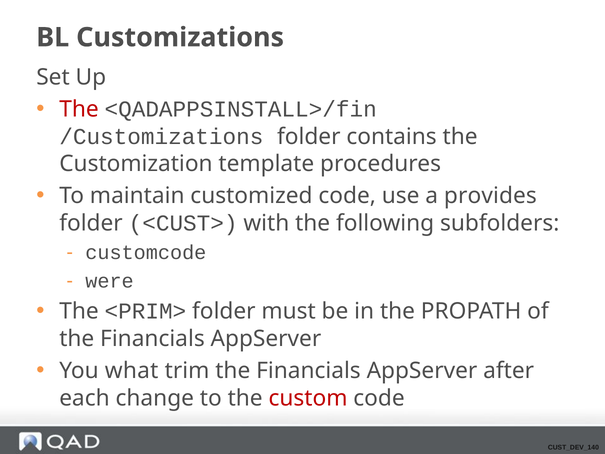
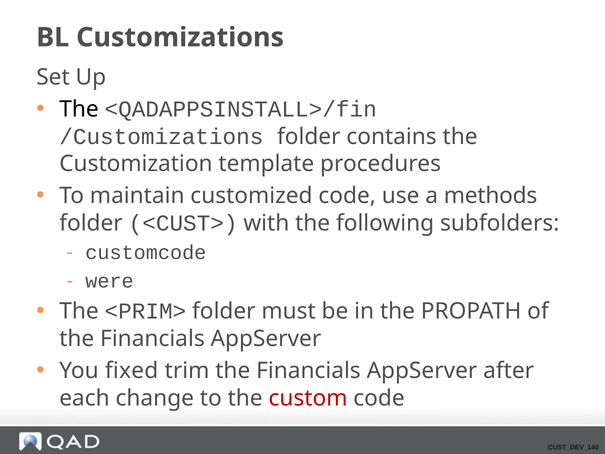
The at (79, 109) colour: red -> black
provides: provides -> methods
what: what -> fixed
